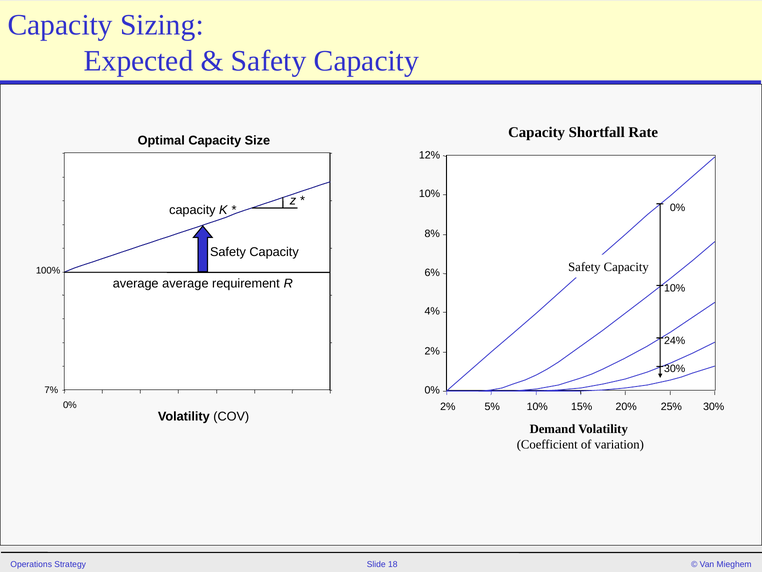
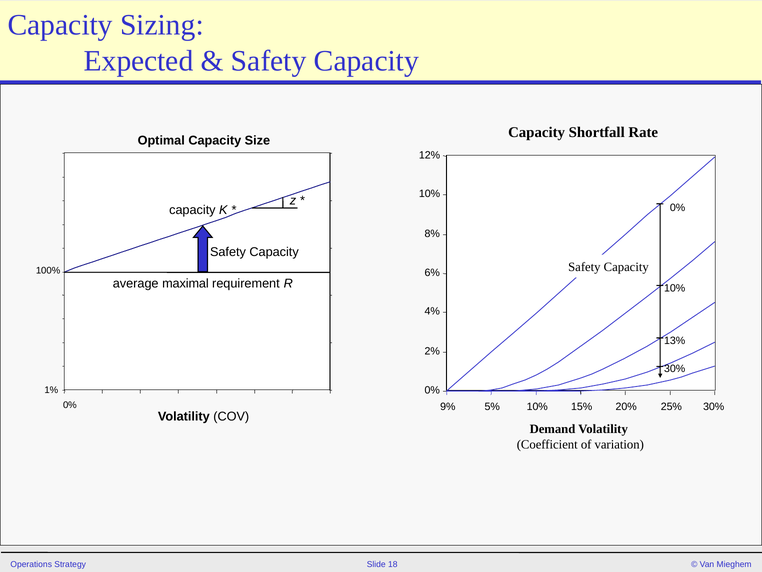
average average: average -> maximal
24%: 24% -> 13%
7%: 7% -> 1%
2% at (448, 406): 2% -> 9%
